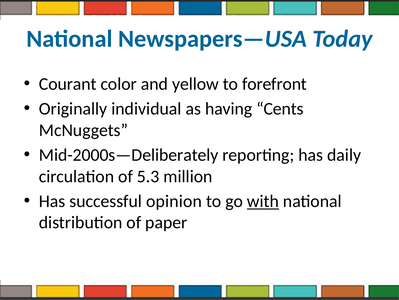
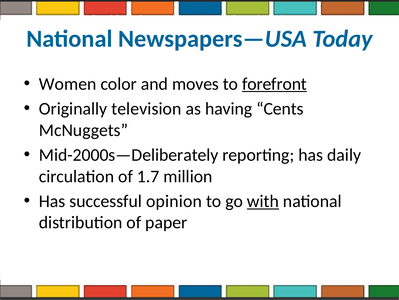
Courant: Courant -> Women
yellow: yellow -> moves
forefront underline: none -> present
individual: individual -> television
5.3: 5.3 -> 1.7
